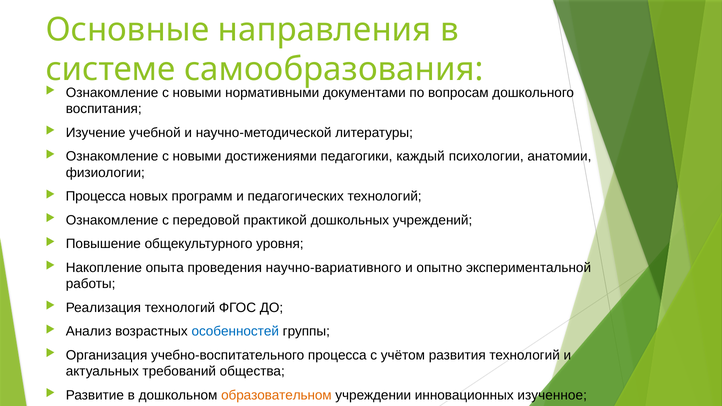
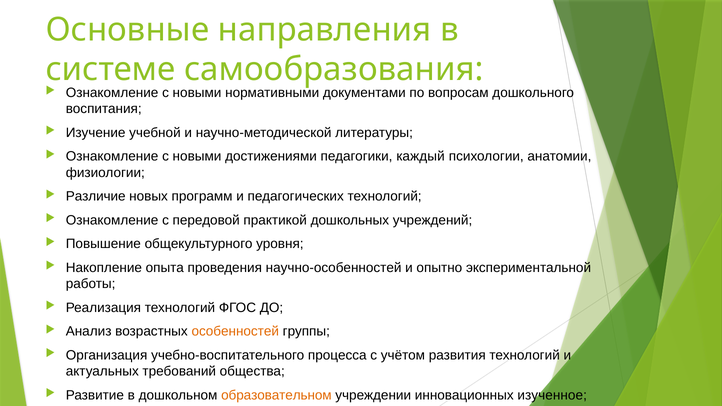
Процесса at (96, 197): Процесса -> Различие
научно-вариативного: научно-вариативного -> научно-особенностей
особенностей colour: blue -> orange
